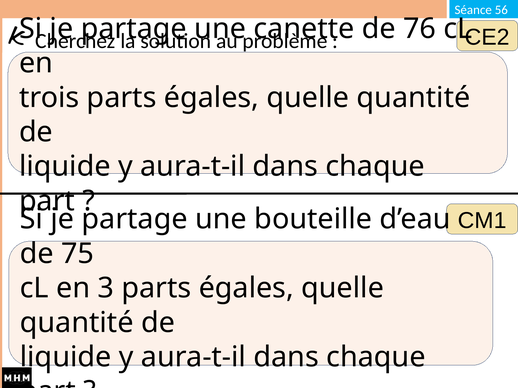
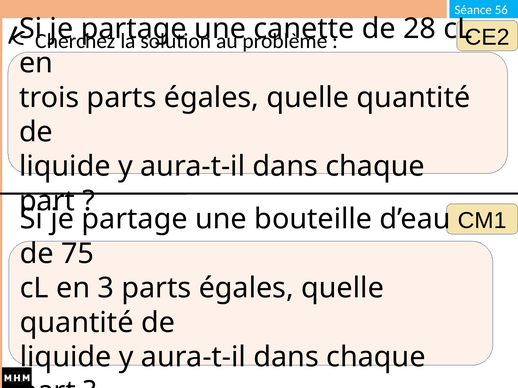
76: 76 -> 28
